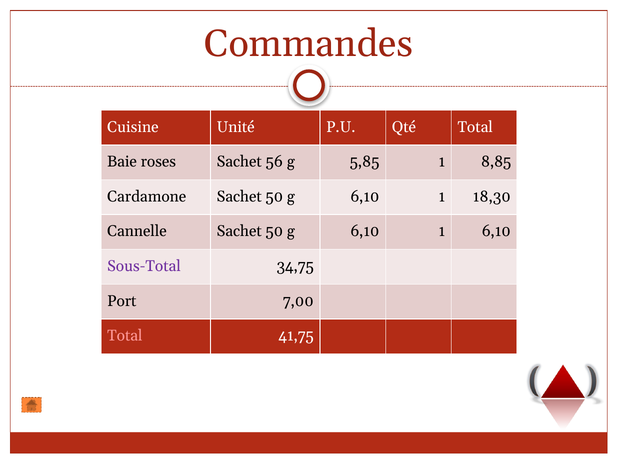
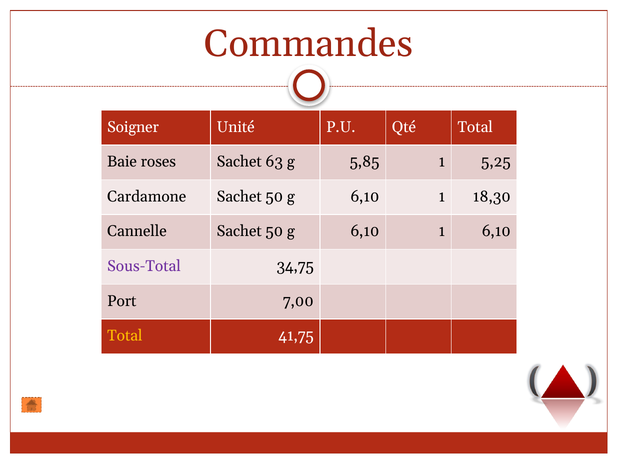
Cuisine: Cuisine -> Soigner
56: 56 -> 63
8,85: 8,85 -> 5,25
Total at (125, 335) colour: pink -> yellow
